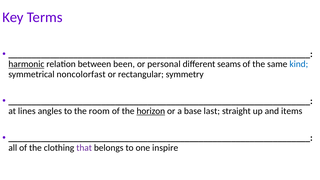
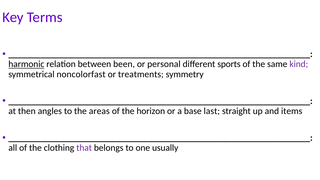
seams: seams -> sports
kind colour: blue -> purple
rectangular: rectangular -> treatments
lines: lines -> then
room: room -> areas
horizon underline: present -> none
inspire: inspire -> usually
